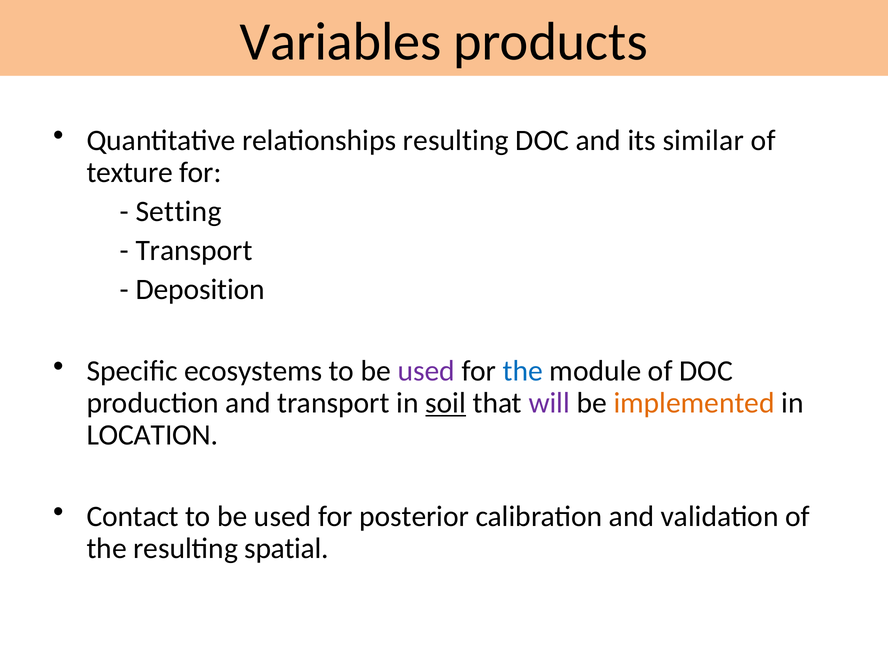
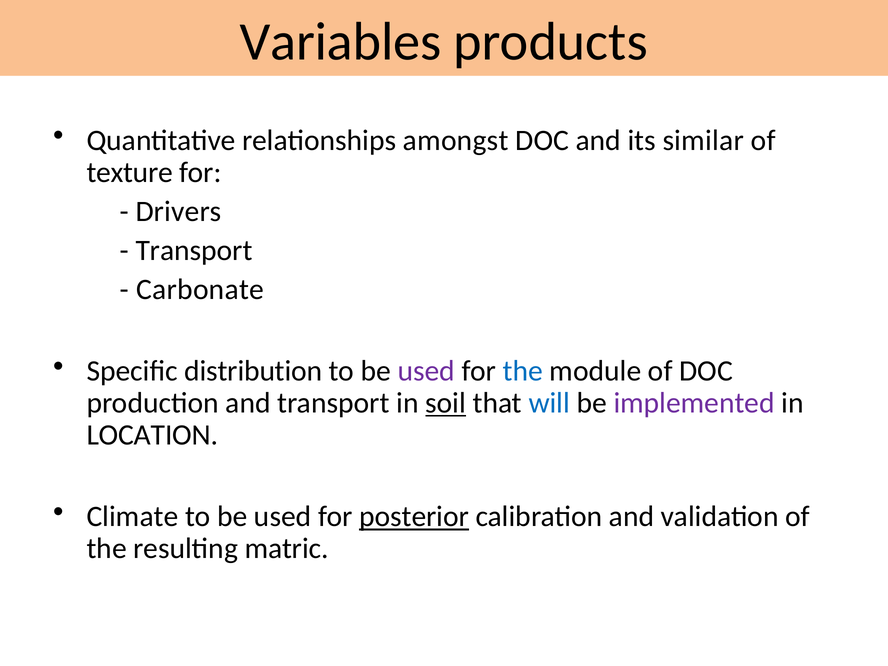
relationships resulting: resulting -> amongst
Setting: Setting -> Drivers
Deposition: Deposition -> Carbonate
ecosystems: ecosystems -> distribution
will colour: purple -> blue
implemented colour: orange -> purple
Contact: Contact -> Climate
posterior underline: none -> present
spatial: spatial -> matric
